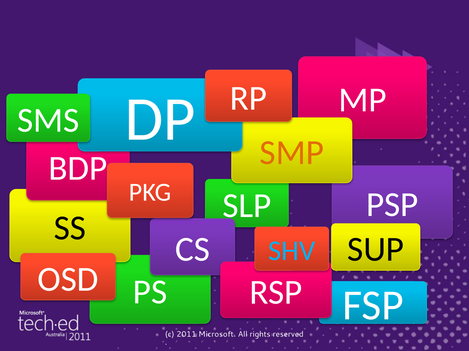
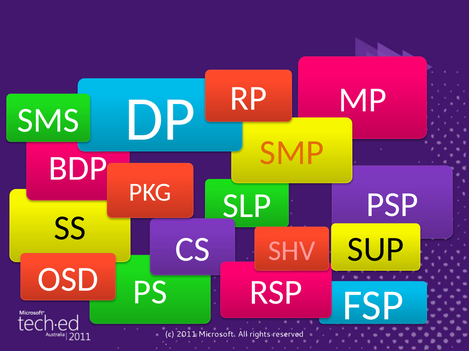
SHV colour: light blue -> pink
